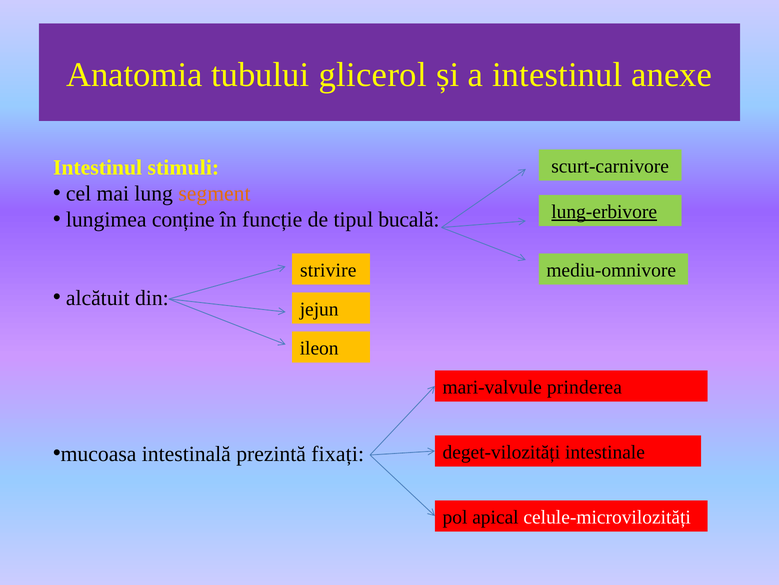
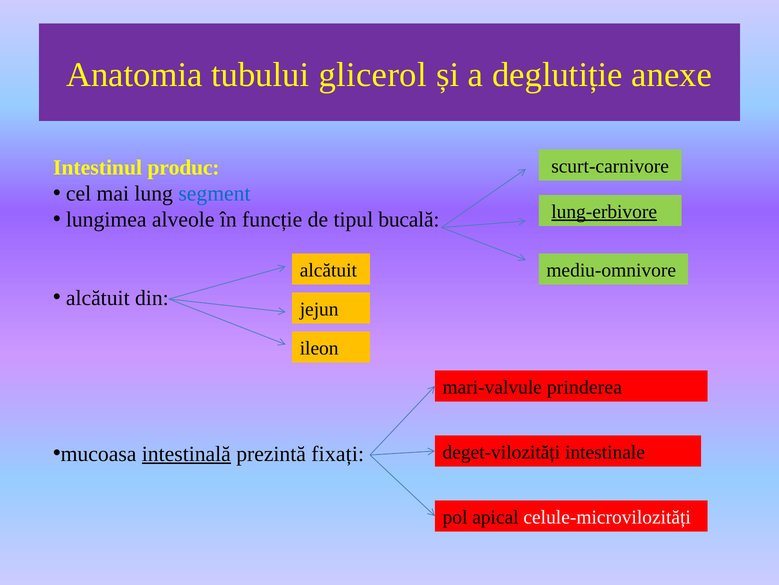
a intestinul: intestinul -> deglutiție
stimuli: stimuli -> produc
segment colour: orange -> blue
conține: conține -> alveole
strivire at (328, 270): strivire -> alcătuit
intestinală underline: none -> present
